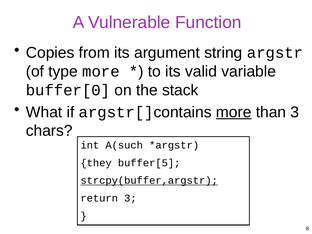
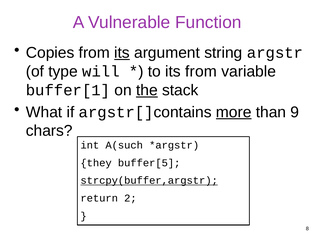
its at (122, 53) underline: none -> present
type more: more -> will
its valid: valid -> from
buffer[0: buffer[0 -> buffer[1
the underline: none -> present
than 3: 3 -> 9
return 3: 3 -> 2
